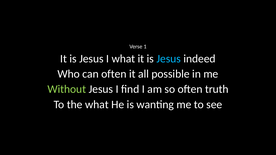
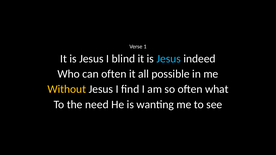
I what: what -> blind
Without colour: light green -> yellow
truth: truth -> what
the what: what -> need
